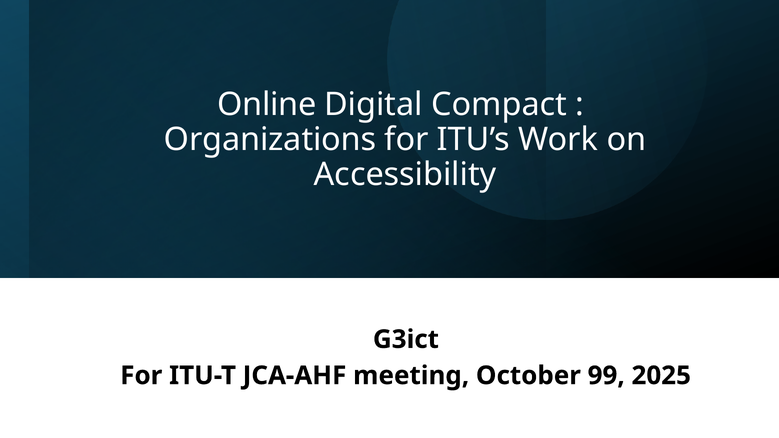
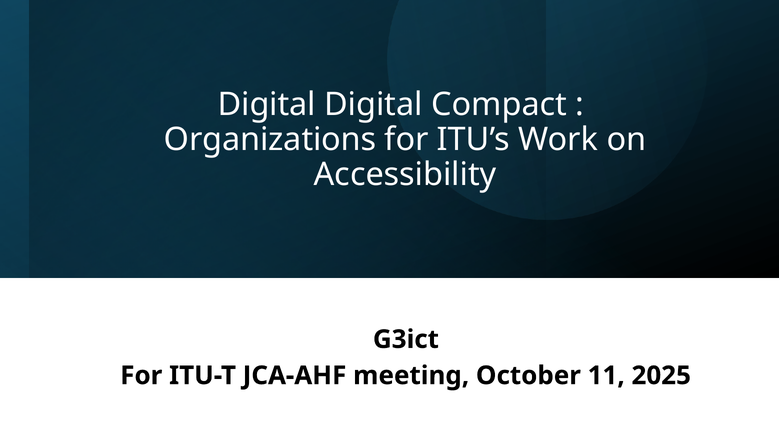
Online at (267, 104): Online -> Digital
99: 99 -> 11
